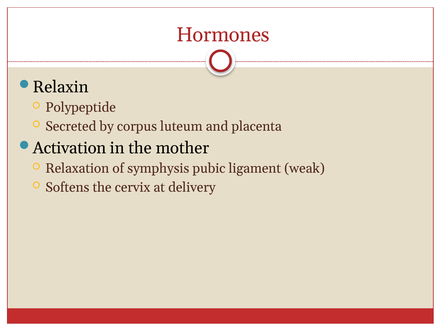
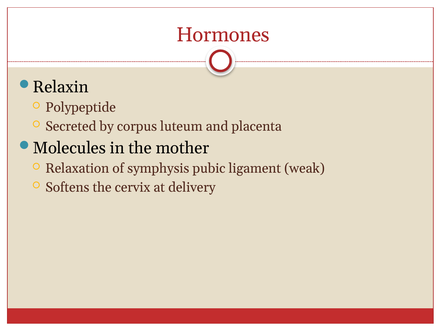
Activation: Activation -> Molecules
